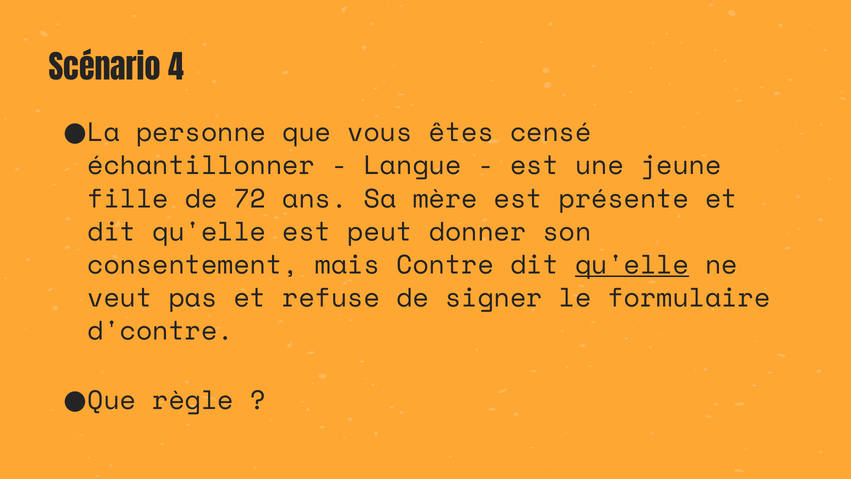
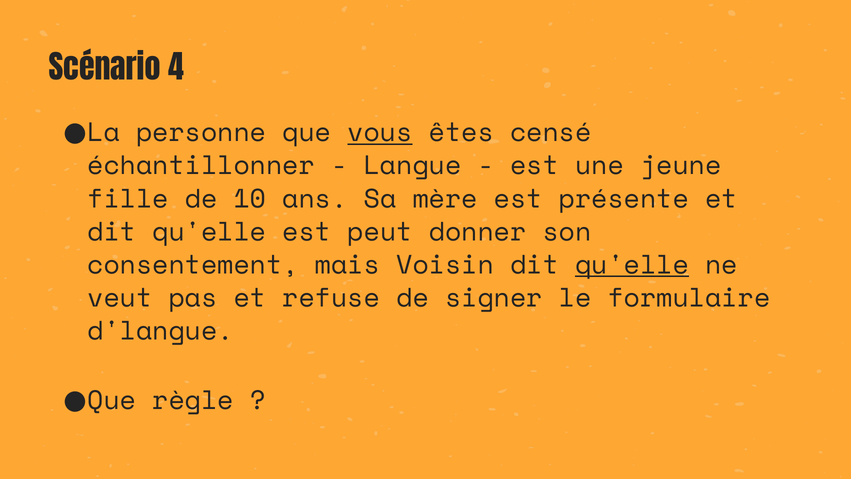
vous underline: none -> present
72: 72 -> 10
Contre: Contre -> Voisin
d'contre: d'contre -> d'langue
